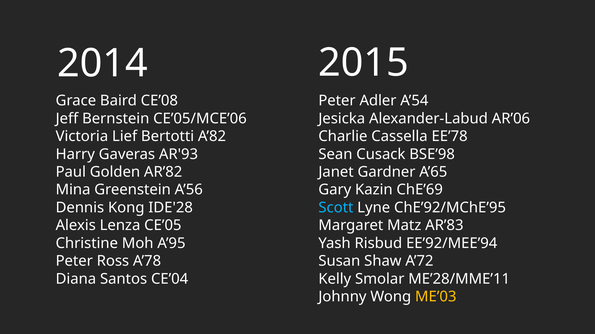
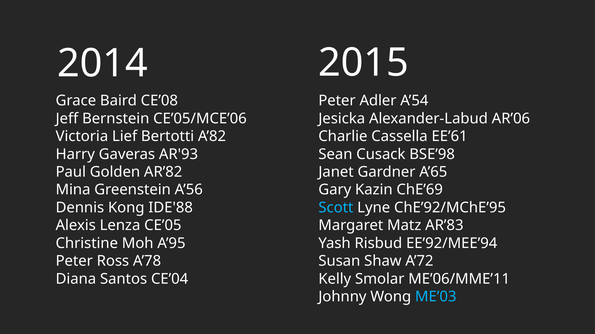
EE’78: EE’78 -> EE’61
IDE'28: IDE'28 -> IDE'88
ME’28/MME’11: ME’28/MME’11 -> ME’06/MME’11
ME’03 colour: yellow -> light blue
